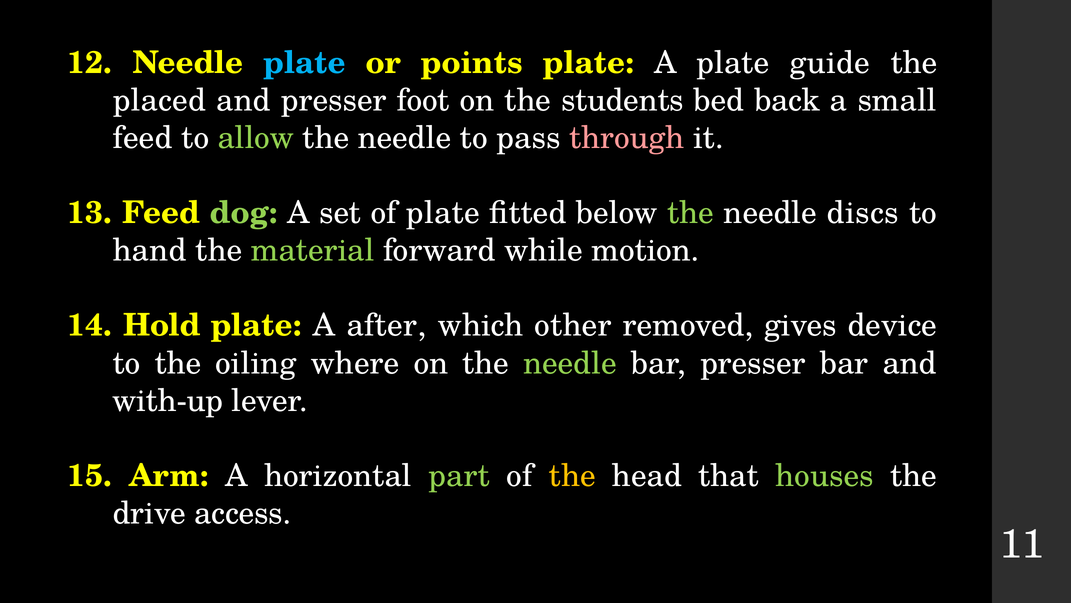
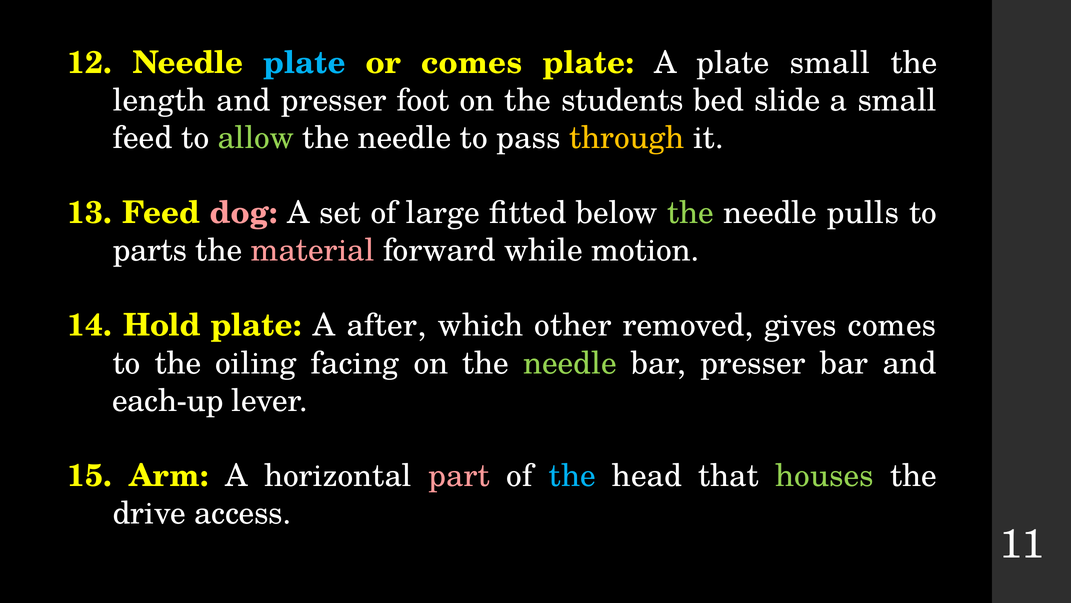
or points: points -> comes
plate guide: guide -> small
placed: placed -> length
back: back -> slide
through colour: pink -> yellow
dog colour: light green -> pink
of plate: plate -> large
discs: discs -> pulls
hand: hand -> parts
material colour: light green -> pink
gives device: device -> comes
where: where -> facing
with-up: with-up -> each-up
part colour: light green -> pink
the at (572, 475) colour: yellow -> light blue
